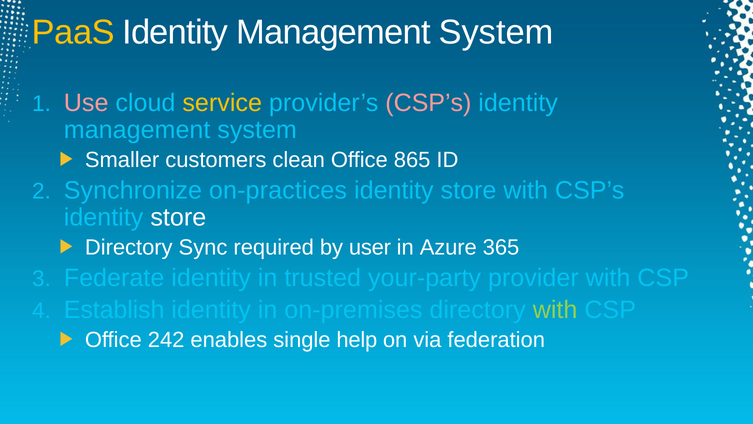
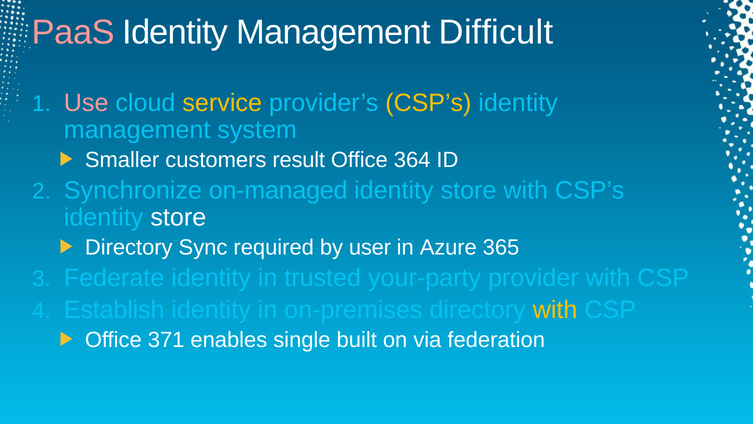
PaaS colour: yellow -> pink
System at (496, 33): System -> Difficult
CSP’s at (428, 103) colour: pink -> yellow
clean: clean -> result
865: 865 -> 364
on-practices: on-practices -> on-managed
with at (555, 310) colour: light green -> yellow
242: 242 -> 371
help: help -> built
